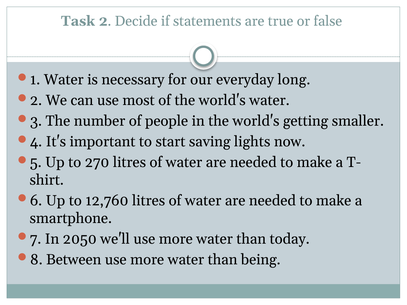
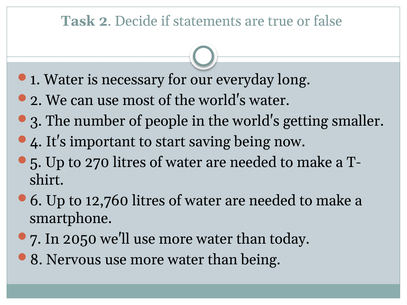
saving lights: lights -> being
Between: Between -> Nervous
